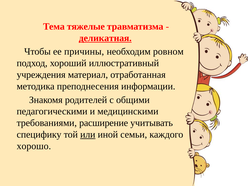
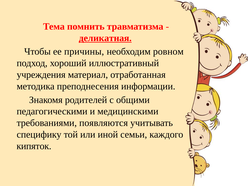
тяжелые: тяжелые -> помнить
расширение: расширение -> появляются
или underline: present -> none
хорошо: хорошо -> кипяток
